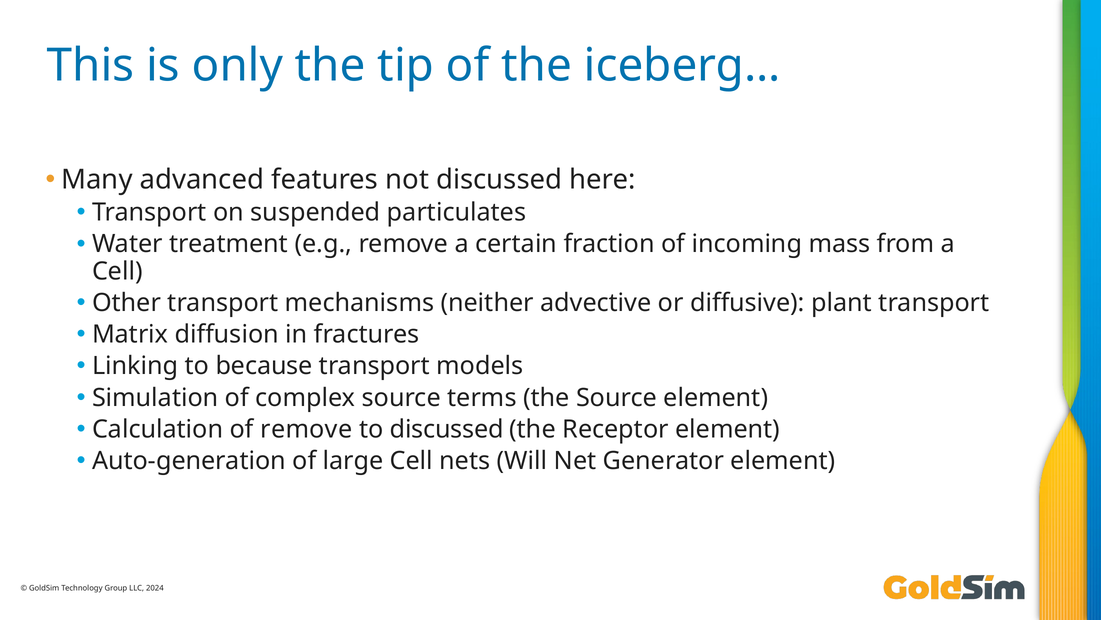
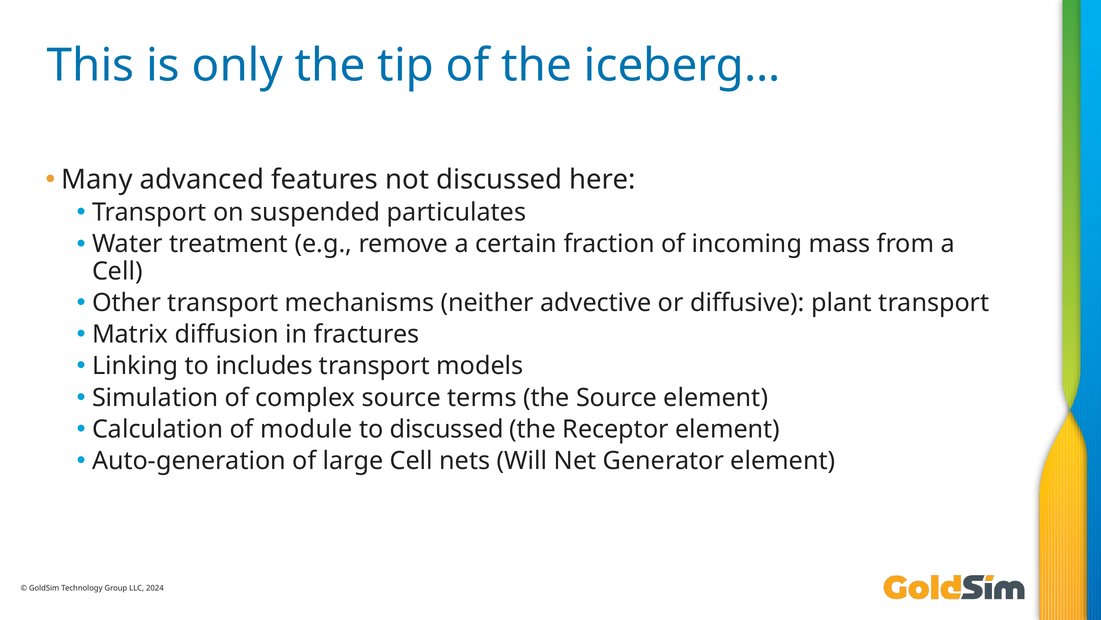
because: because -> includes
of remove: remove -> module
